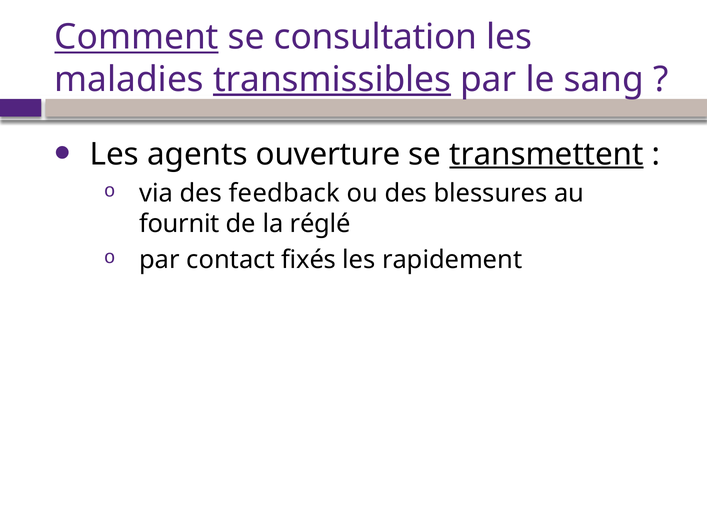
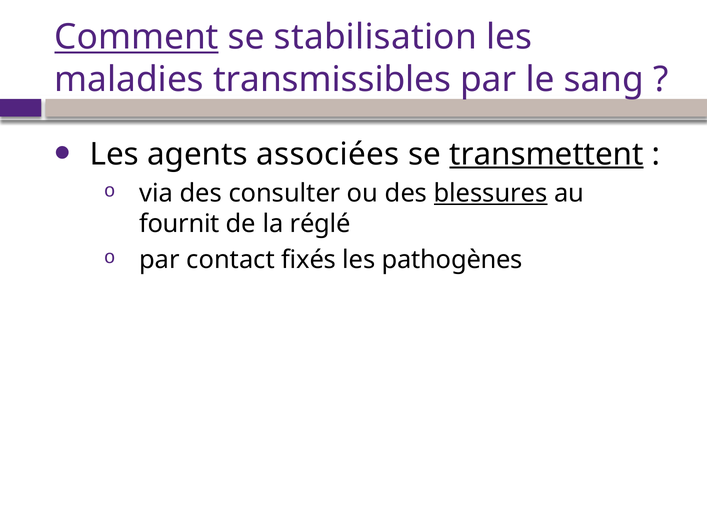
consultation: consultation -> stabilisation
transmissibles underline: present -> none
ouverture: ouverture -> associées
feedback: feedback -> consulter
blessures underline: none -> present
rapidement: rapidement -> pathogènes
